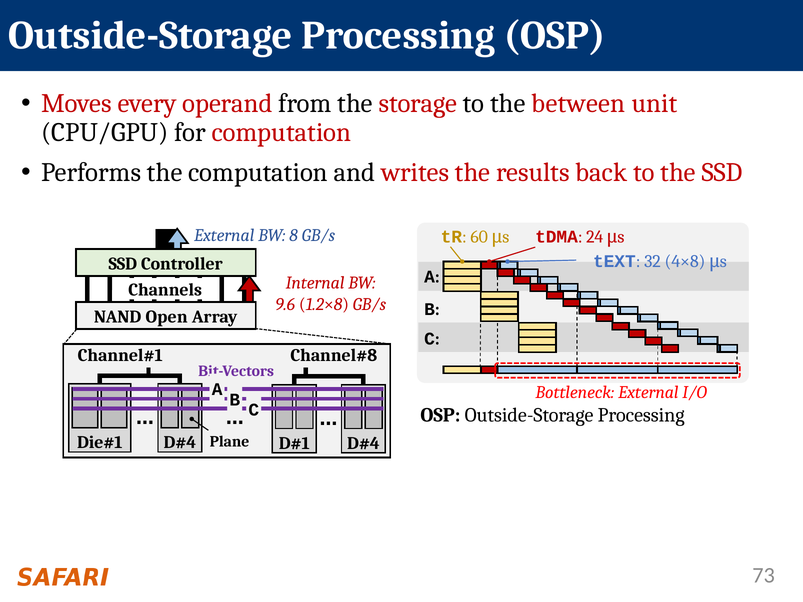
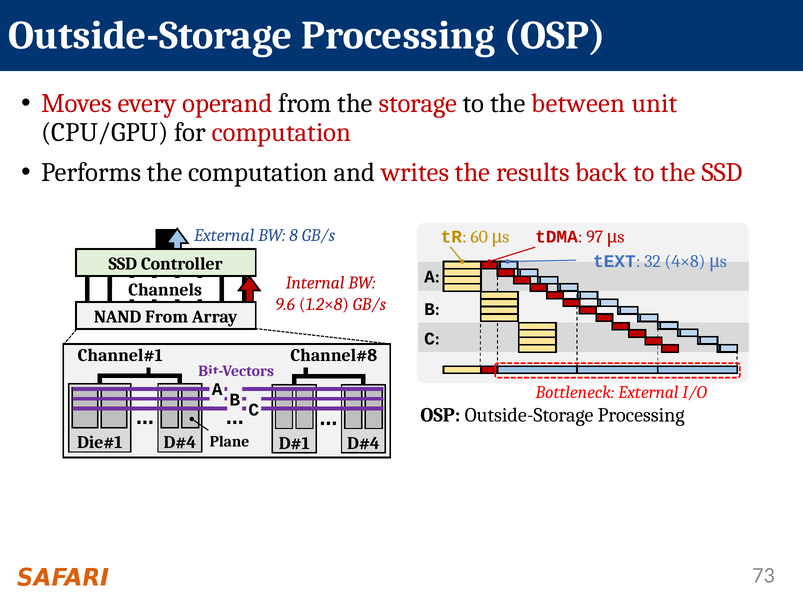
24: 24 -> 97
NAND Open: Open -> From
